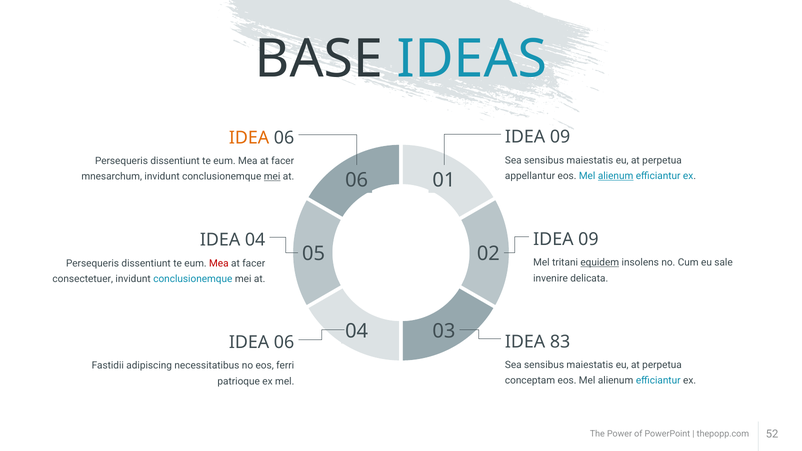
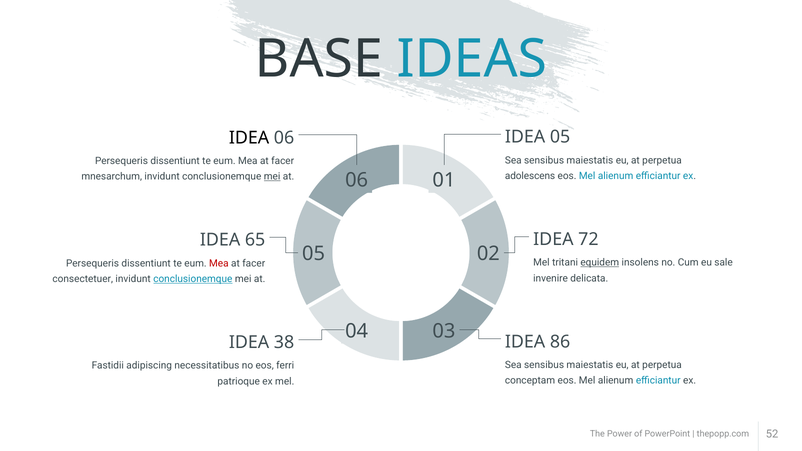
09 at (560, 137): 09 -> 05
IDEA at (249, 138) colour: orange -> black
appellantur: appellantur -> adolescens
alienum at (616, 176) underline: present -> none
09 at (588, 239): 09 -> 72
IDEA 04: 04 -> 65
conclusionemque at (193, 279) underline: none -> present
83: 83 -> 86
06 at (284, 342): 06 -> 38
